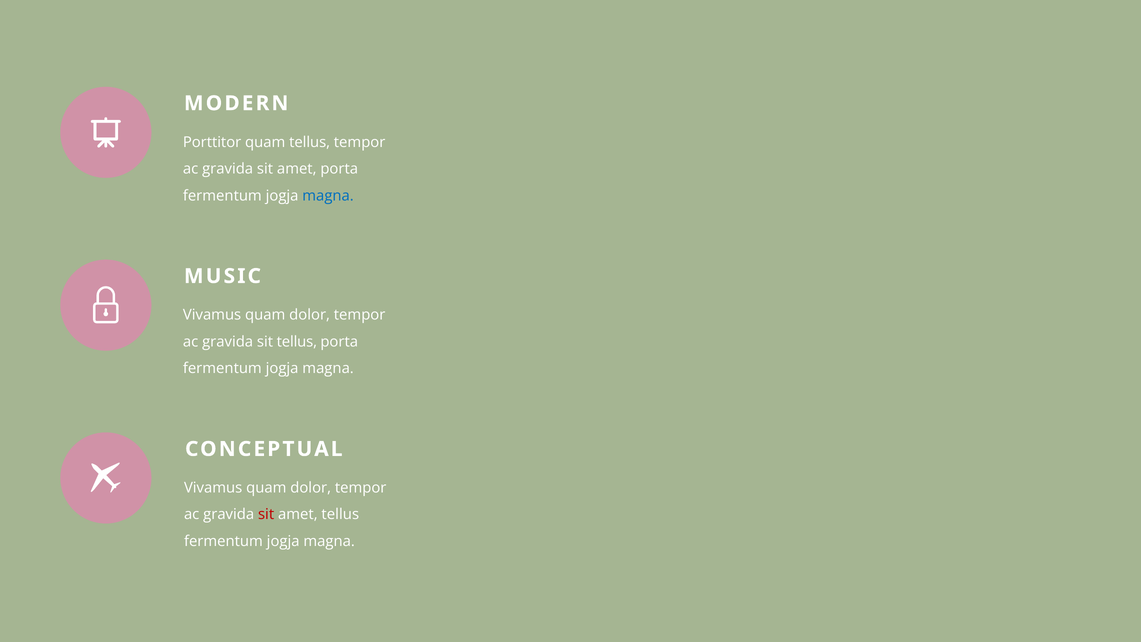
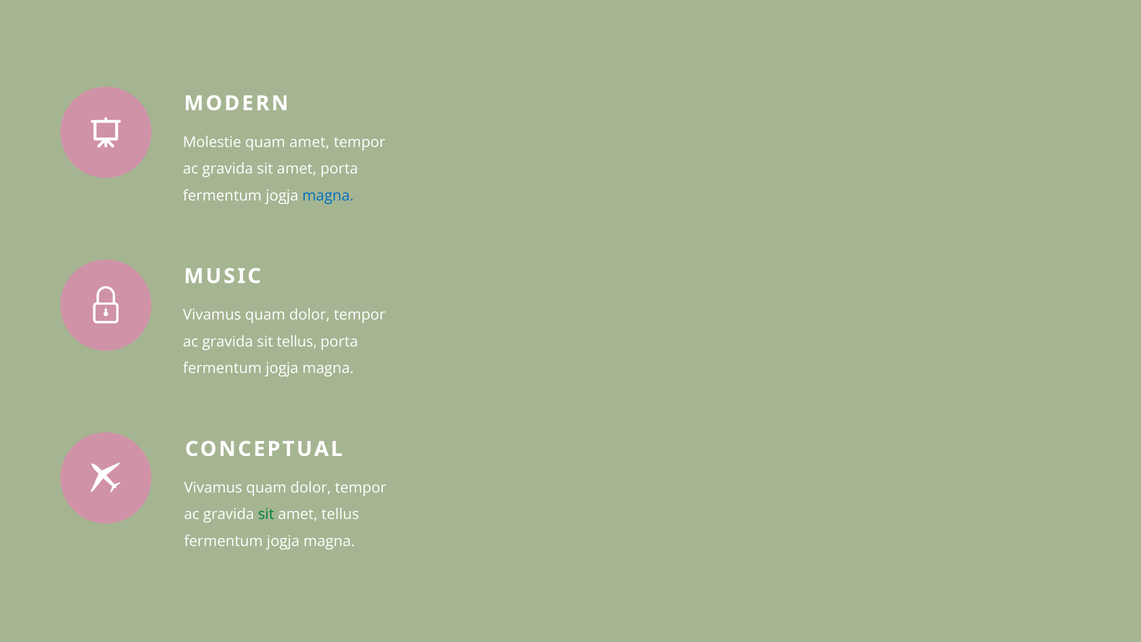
Porttitor: Porttitor -> Molestie
quam tellus: tellus -> amet
sit at (266, 514) colour: red -> green
